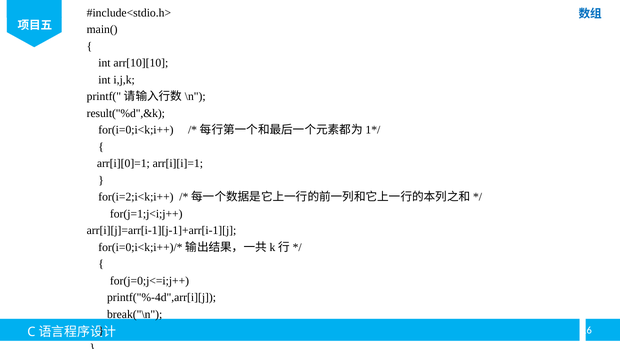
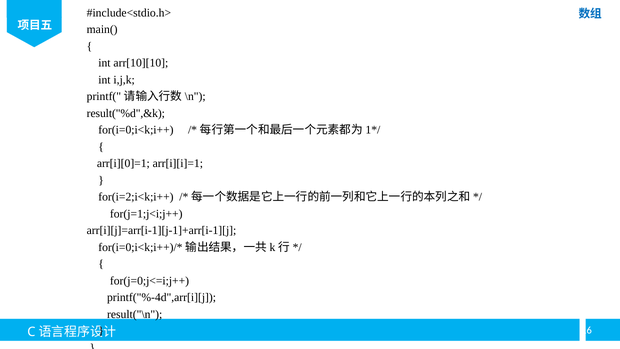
break("\n: break("\n -> result("\n
